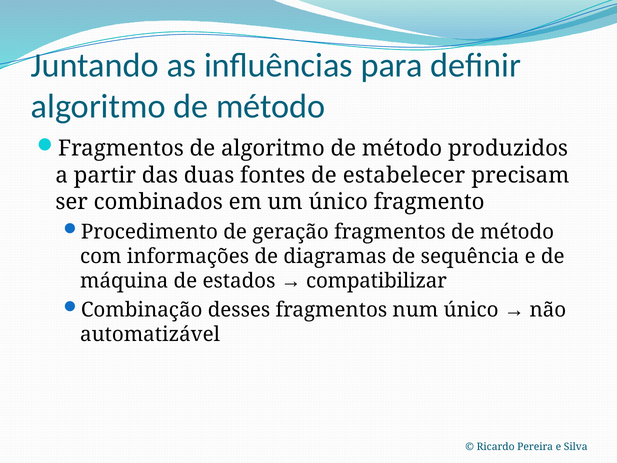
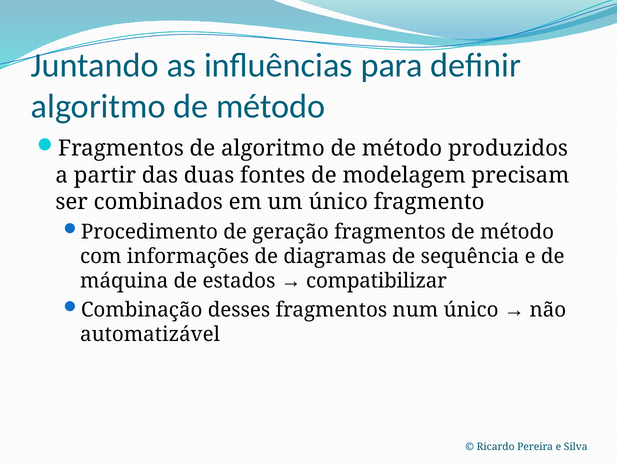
estabelecer: estabelecer -> modelagem
